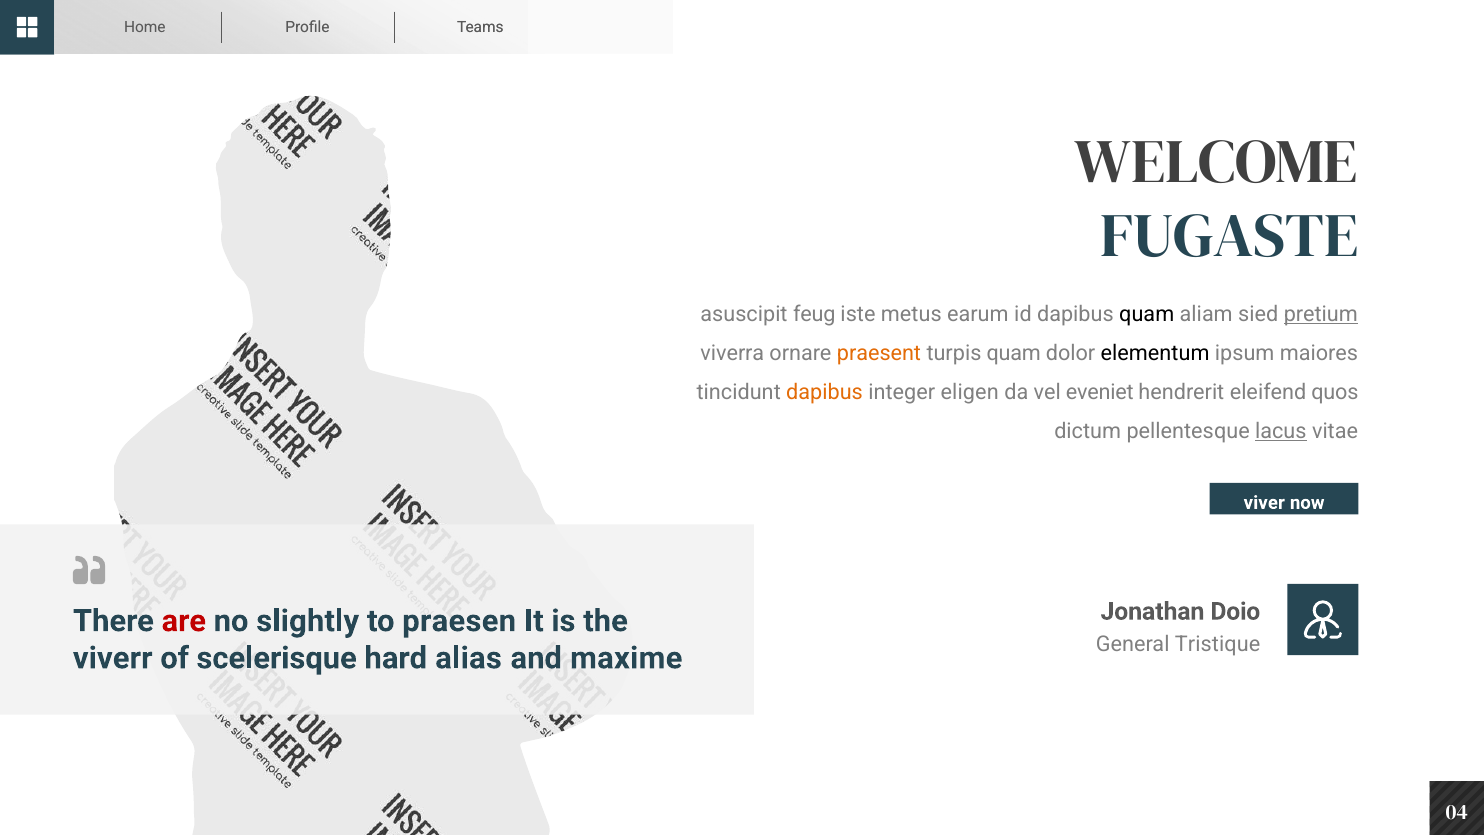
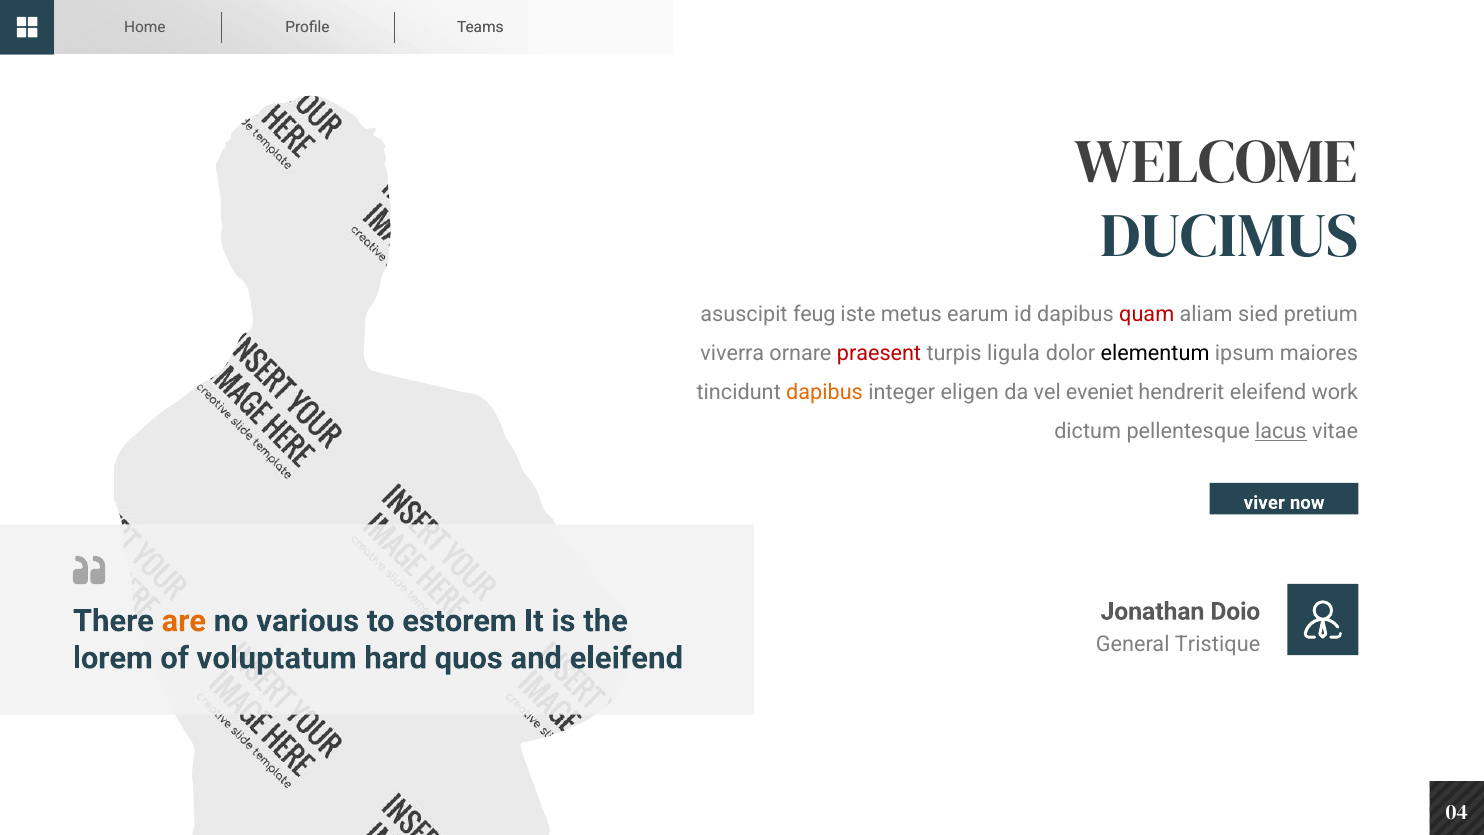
FUGASTE: FUGASTE -> DUCIMUS
quam at (1147, 314) colour: black -> red
pretium underline: present -> none
praesent colour: orange -> red
turpis quam: quam -> ligula
quos: quos -> work
are colour: red -> orange
slightly: slightly -> various
praesen: praesen -> estorem
viverr: viverr -> lorem
scelerisque: scelerisque -> voluptatum
alias: alias -> quos
and maxime: maxime -> eleifend
